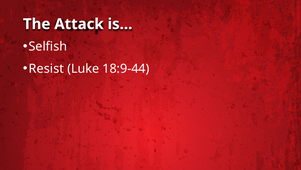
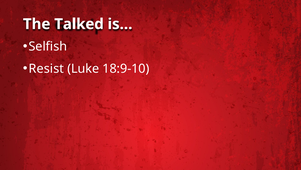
Attack: Attack -> Talked
18:9-44: 18:9-44 -> 18:9-10
